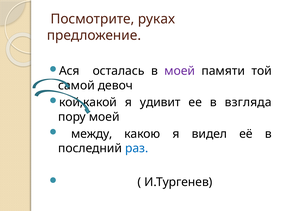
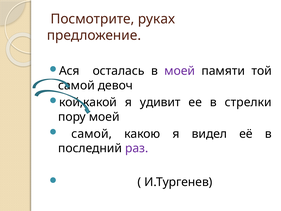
взгляда: взгляда -> стрелки
между at (92, 134): между -> самой
раз colour: blue -> purple
